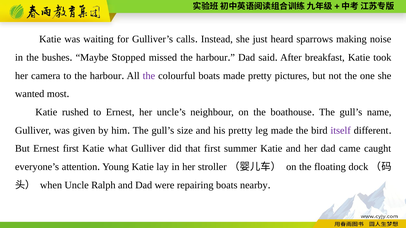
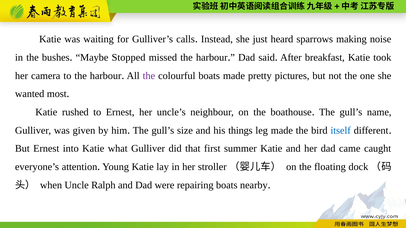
his pretty: pretty -> things
itself colour: purple -> blue
Ernest first: first -> into
